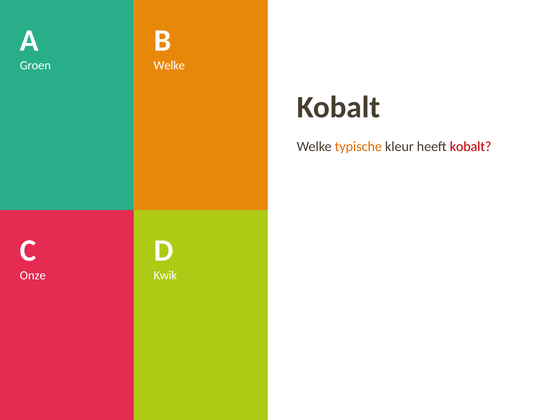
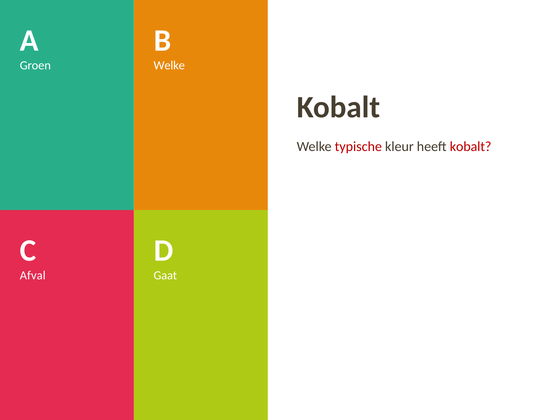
typische colour: orange -> red
Onze: Onze -> Afval
Kwik: Kwik -> Gaat
